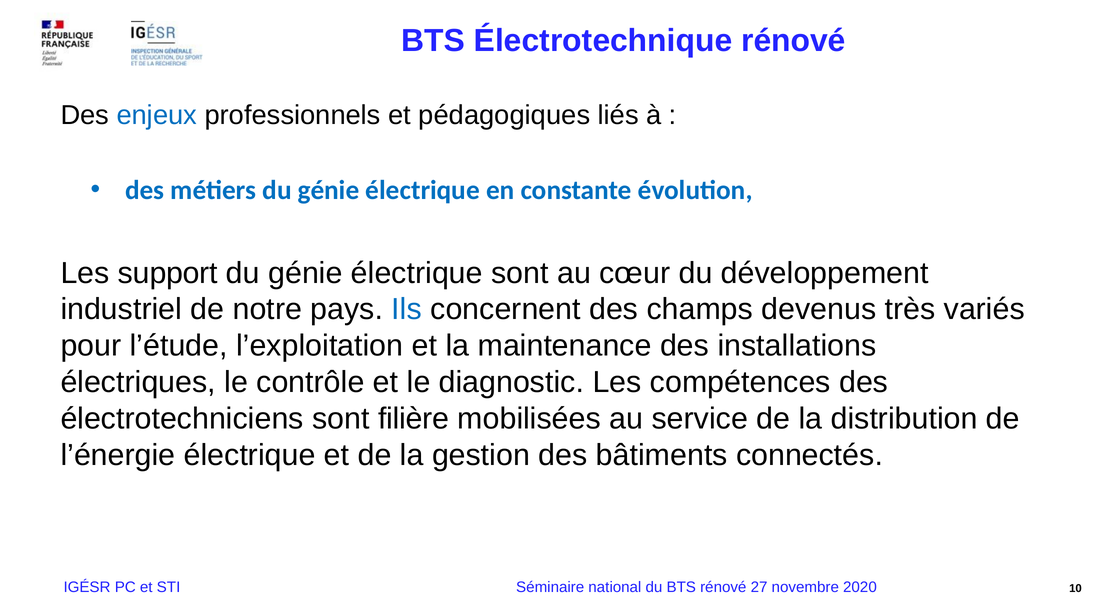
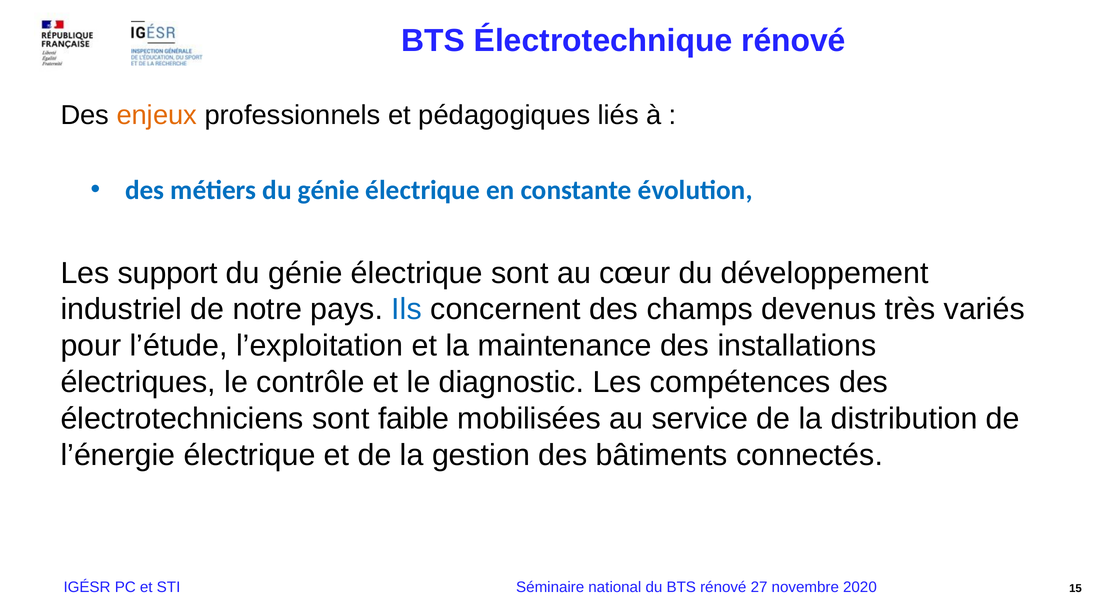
enjeux colour: blue -> orange
filière: filière -> faible
10: 10 -> 15
